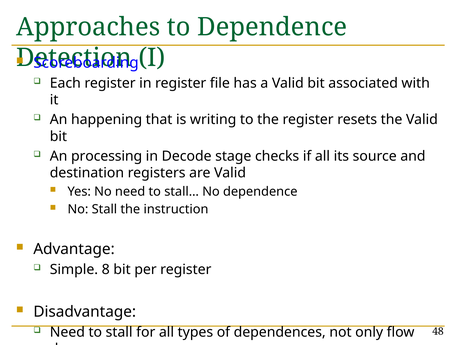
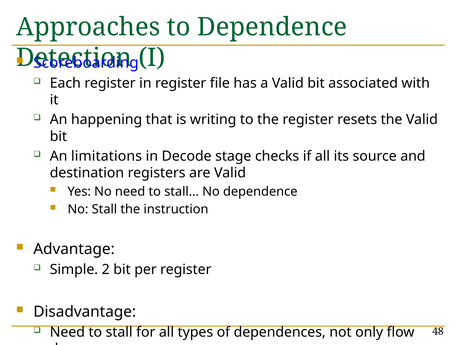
processing: processing -> limitations
8: 8 -> 2
